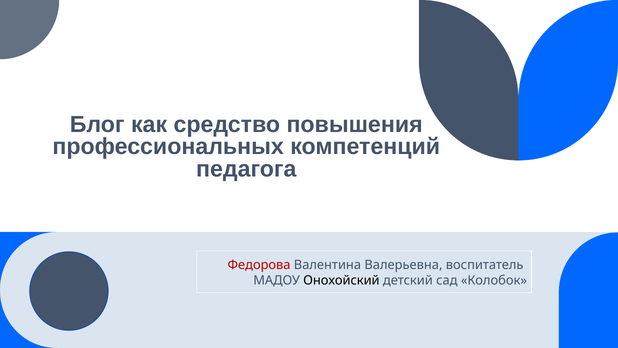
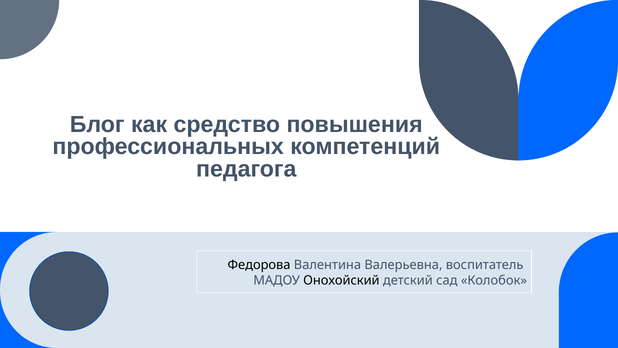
Федорова colour: red -> black
